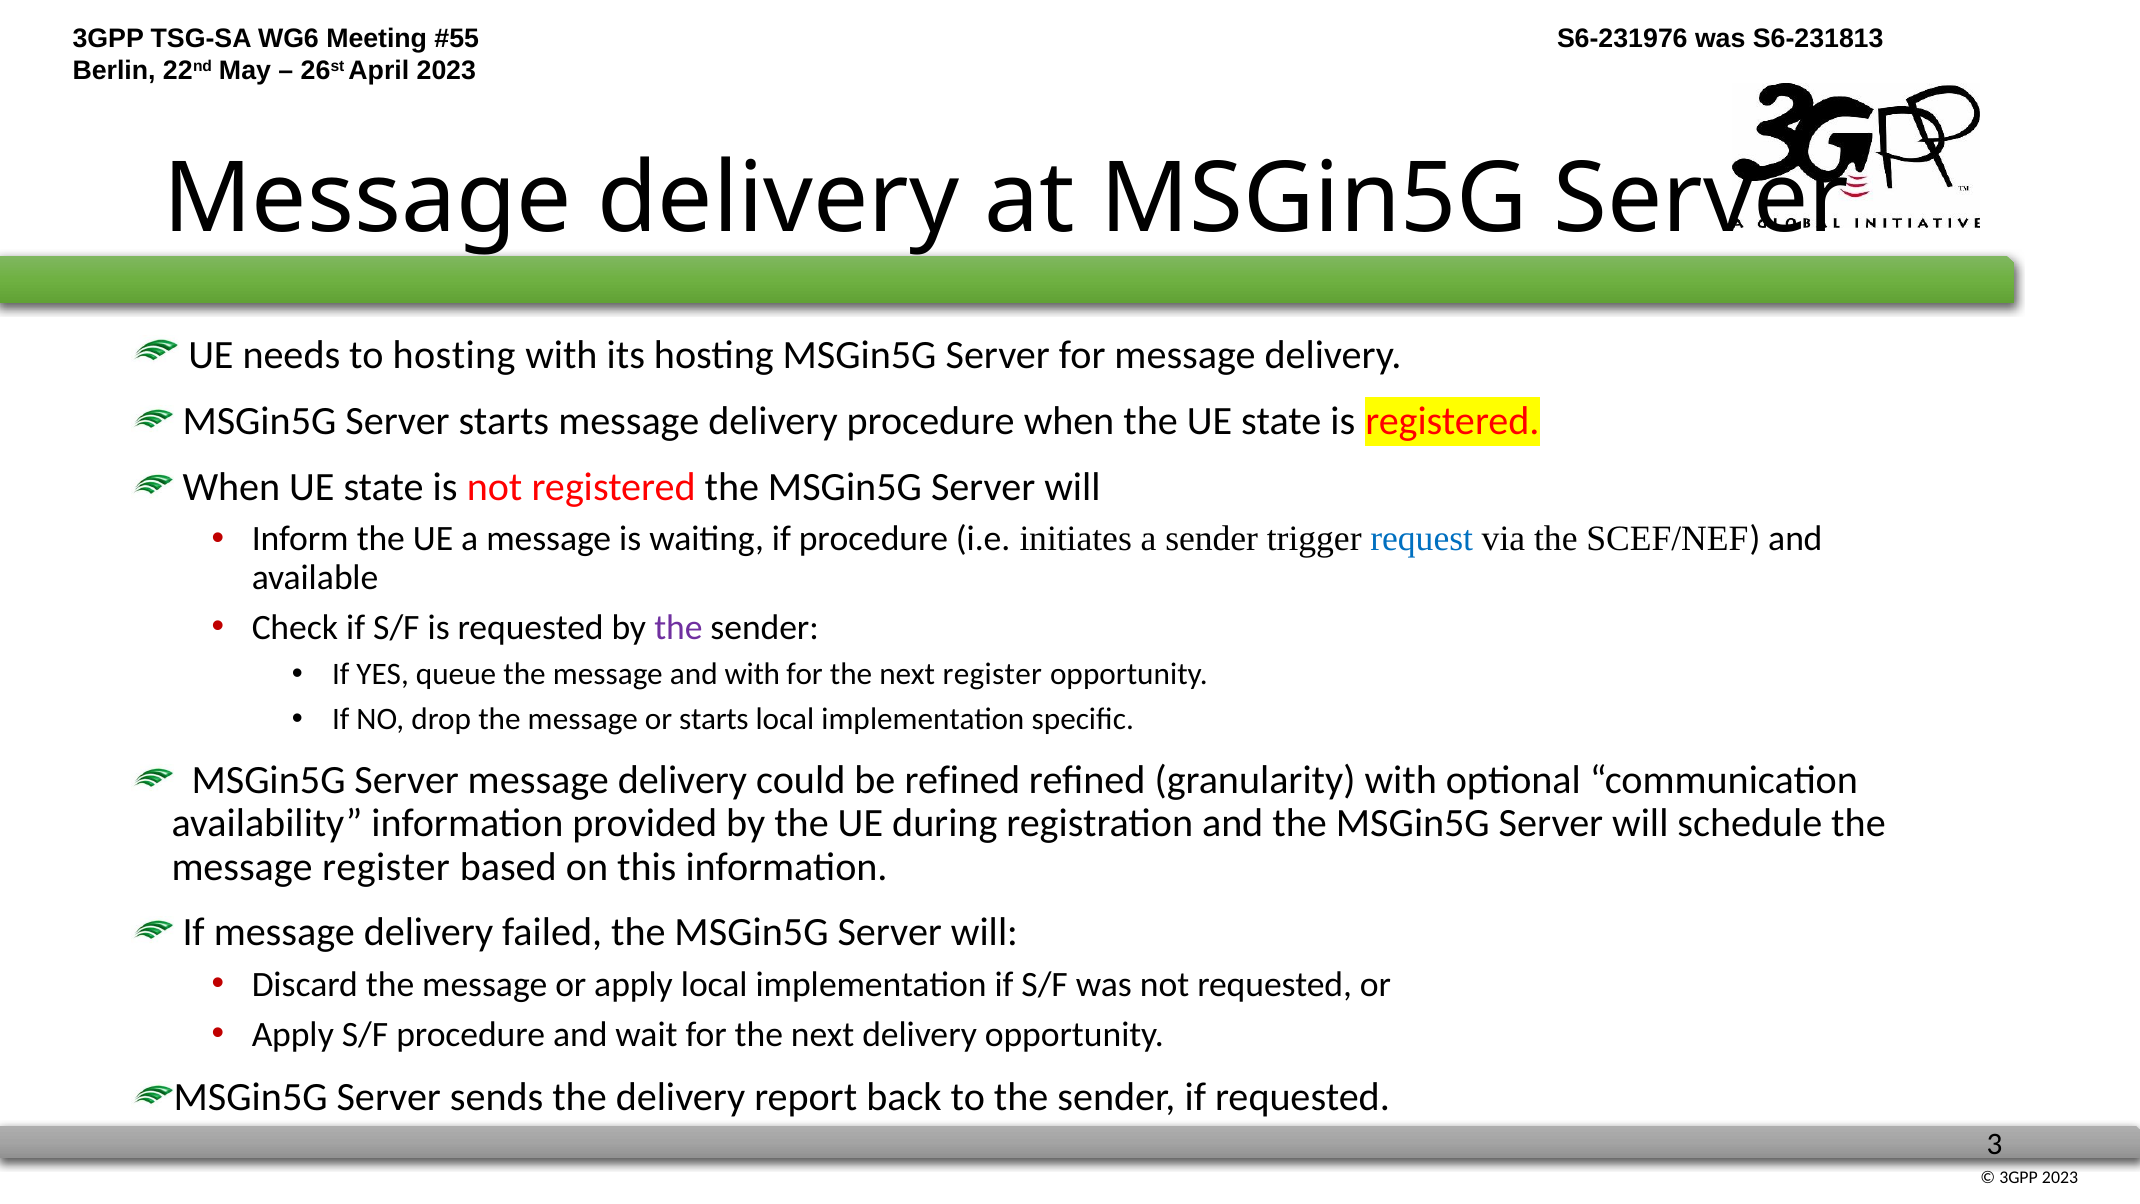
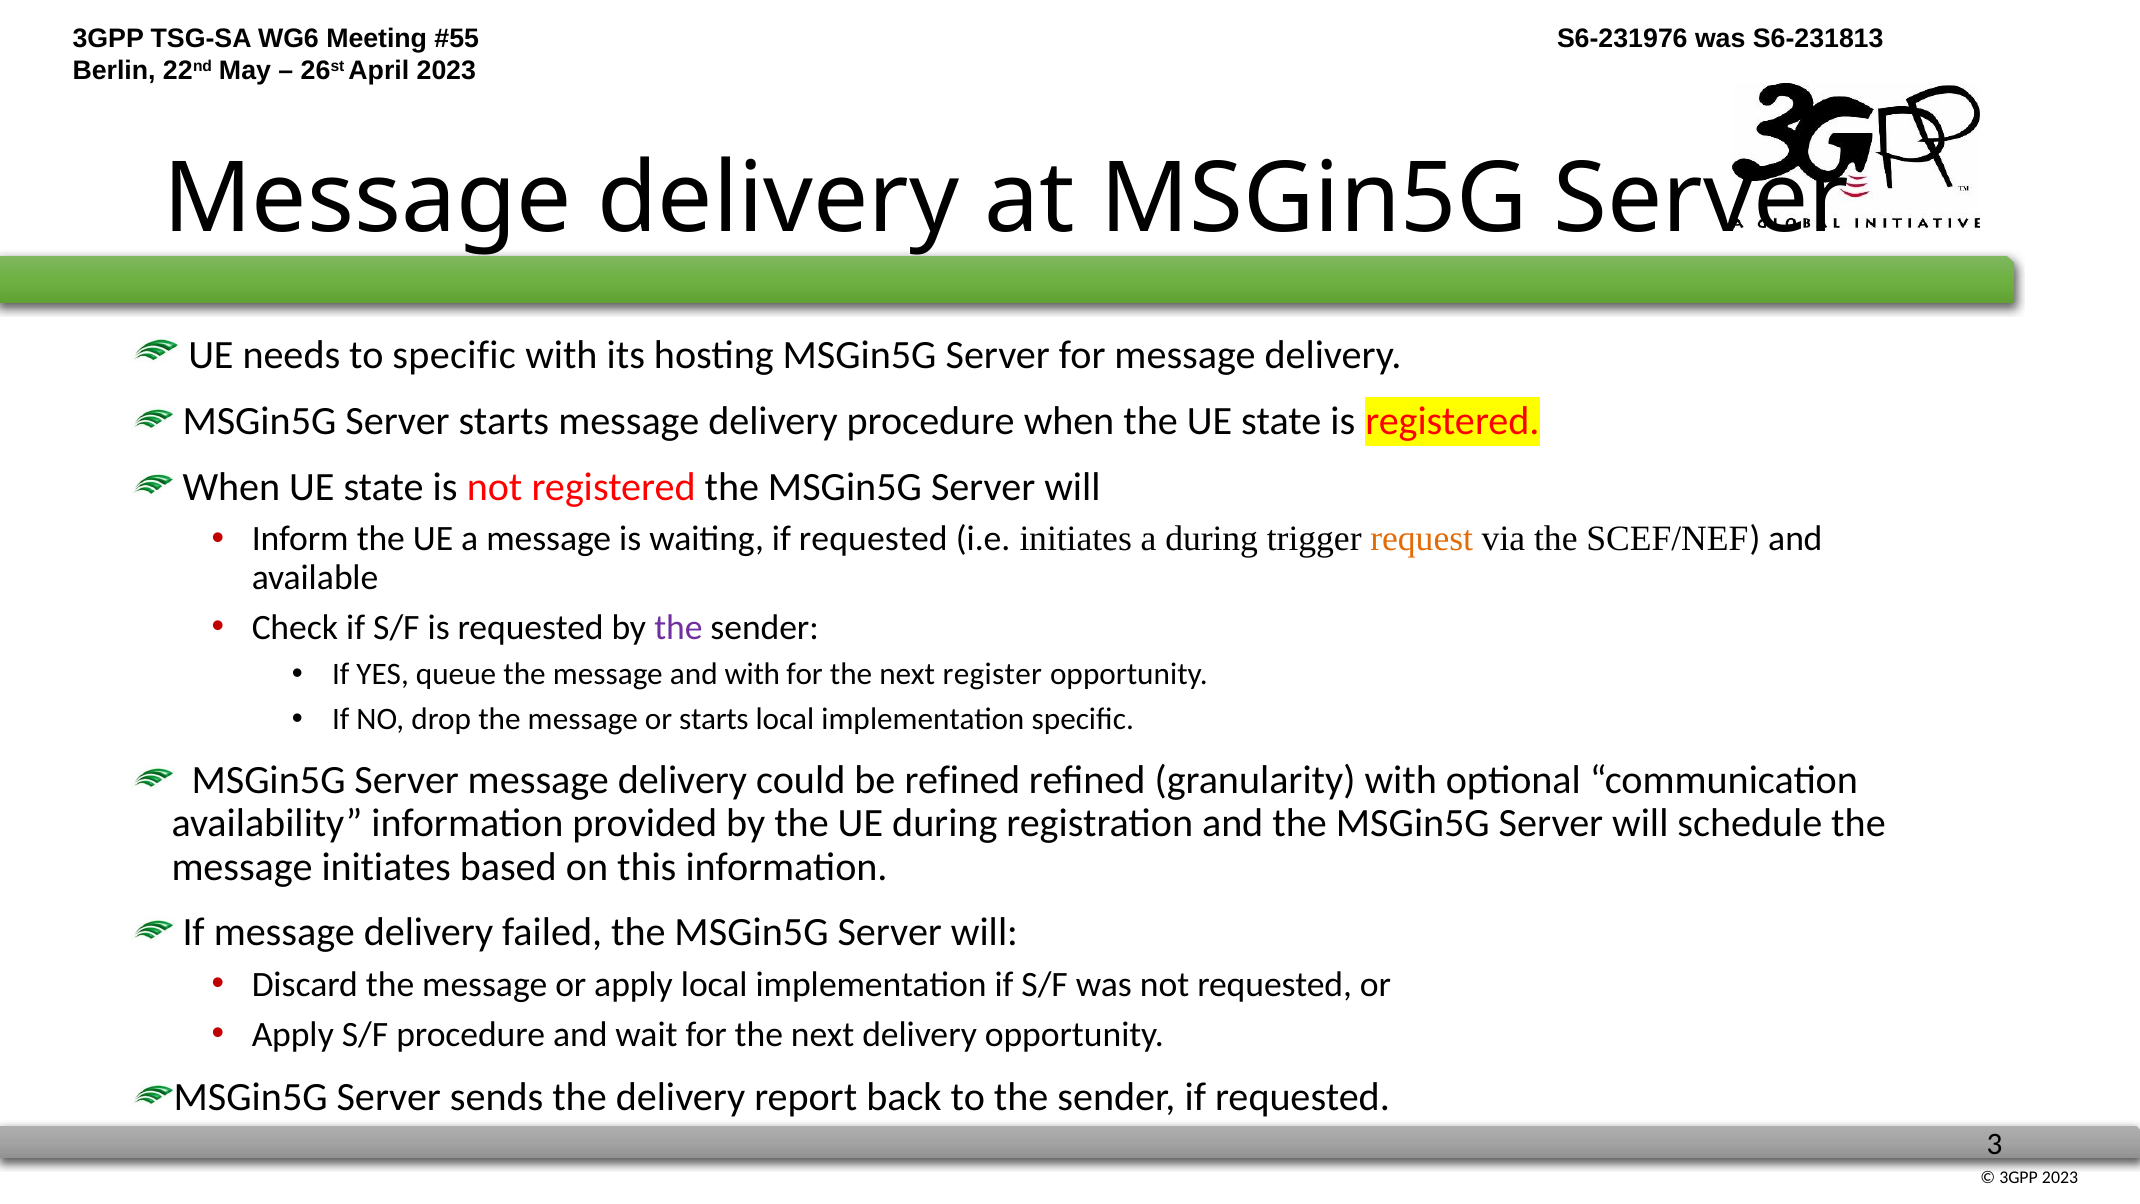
to hosting: hosting -> specific
waiting if procedure: procedure -> requested
a sender: sender -> during
request colour: blue -> orange
message register: register -> initiates
